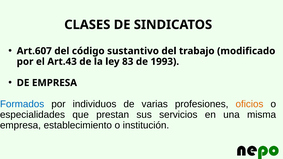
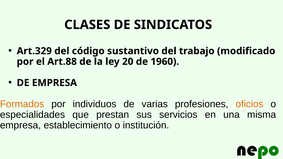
Art.607: Art.607 -> Art.329
Art.43: Art.43 -> Art.88
83: 83 -> 20
1993: 1993 -> 1960
Formados colour: blue -> orange
